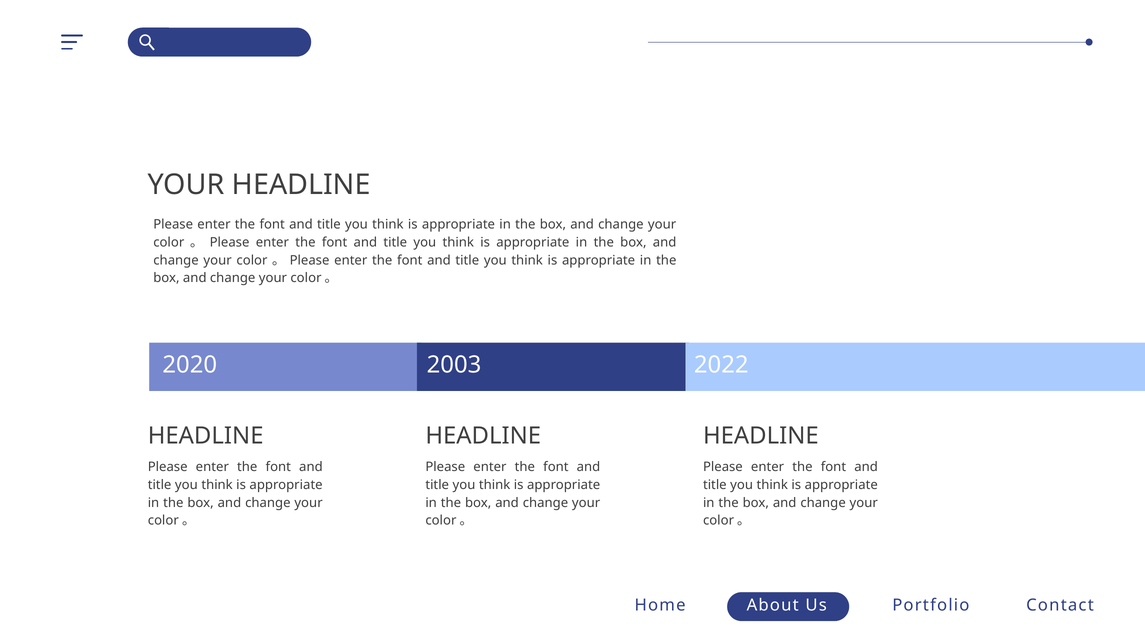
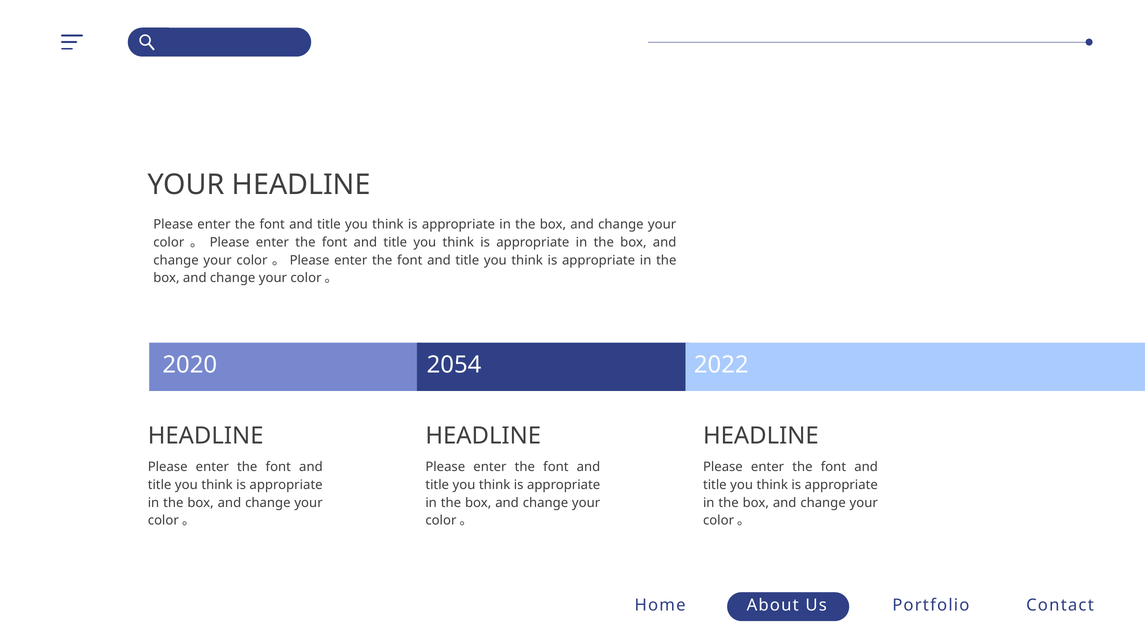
2003: 2003 -> 2054
